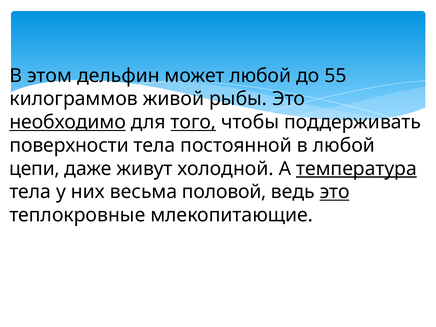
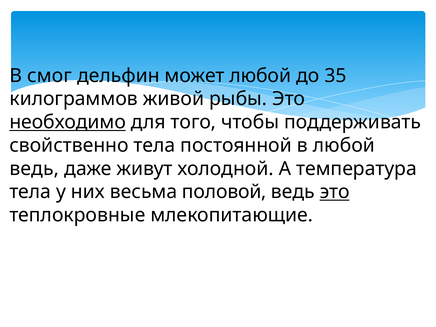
этом: этом -> смог
55: 55 -> 35
того underline: present -> none
поверхности: поверхности -> свойственно
цепи at (34, 169): цепи -> ведь
температура underline: present -> none
